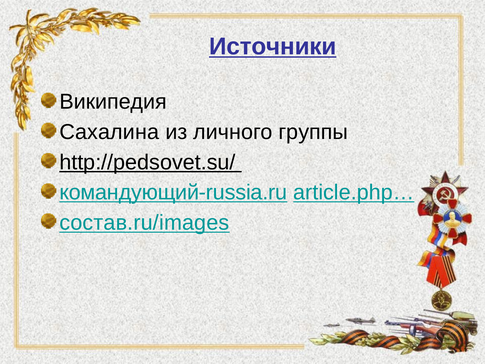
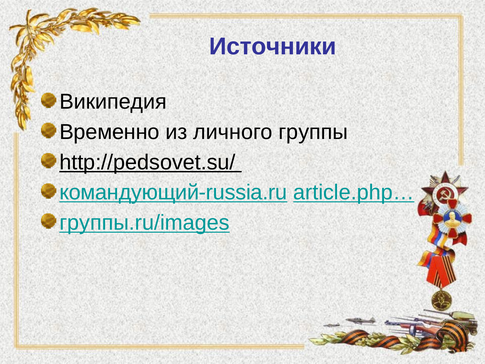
Источники underline: present -> none
Сахалина: Сахалина -> Временно
состав.ru/images: состав.ru/images -> группы.ru/images
